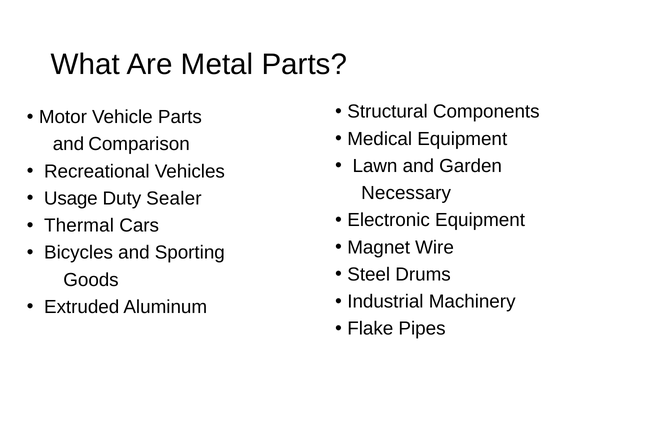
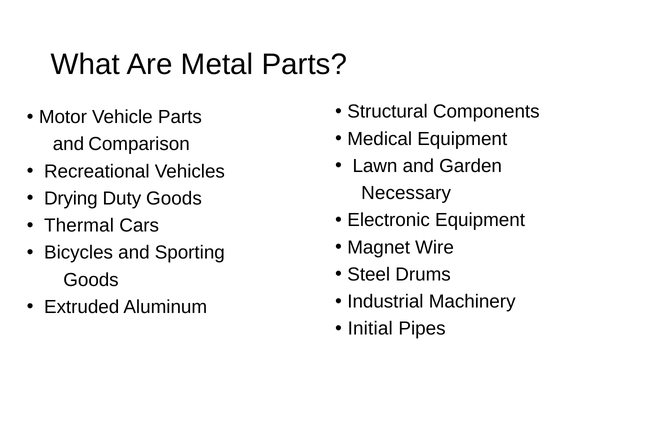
Usage: Usage -> Drying
Duty Sealer: Sealer -> Goods
Flake: Flake -> Initial
